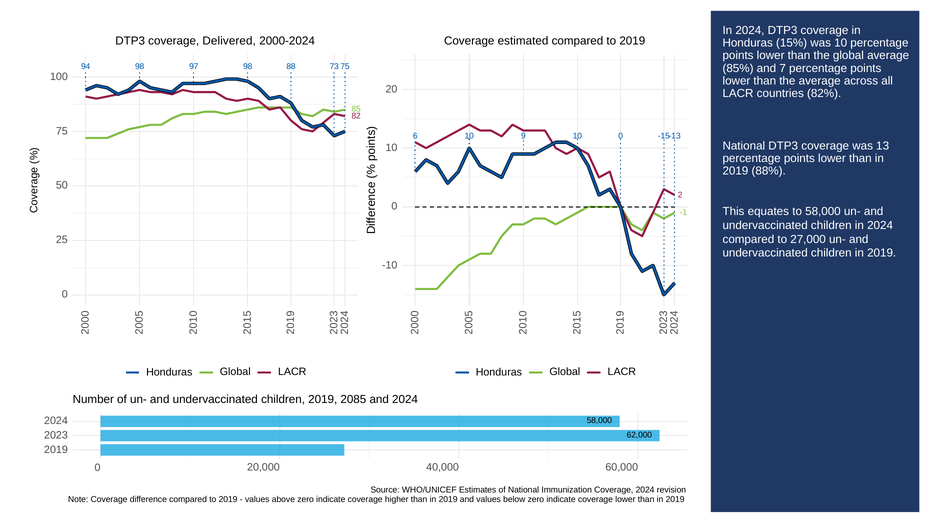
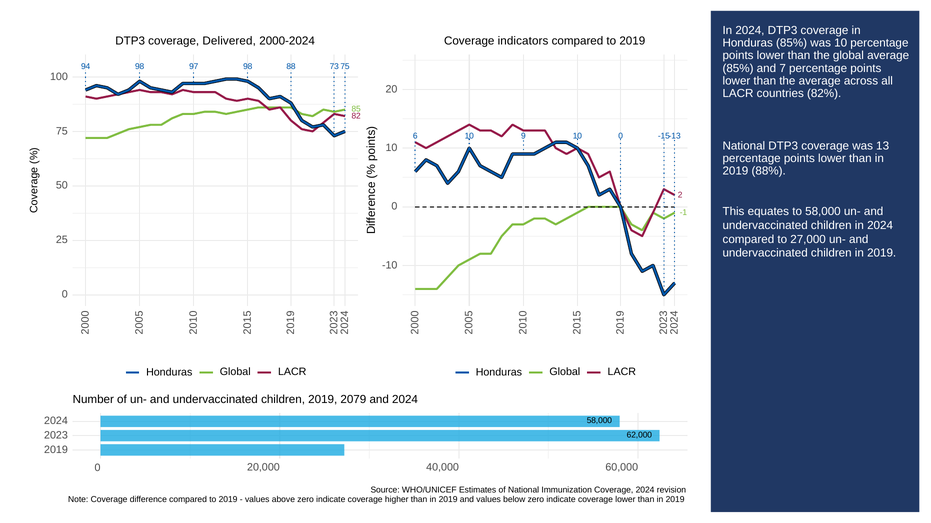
estimated: estimated -> indicators
Honduras 15%: 15% -> 85%
2085: 2085 -> 2079
